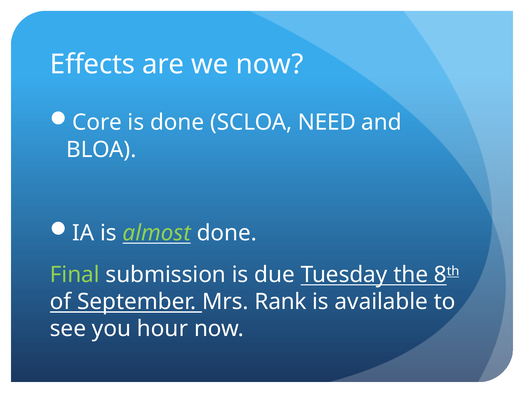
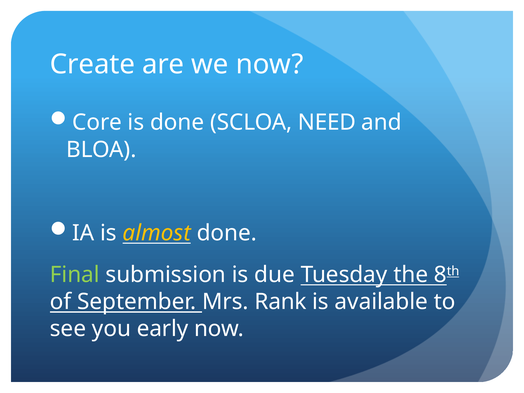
Effects: Effects -> Create
almost colour: light green -> yellow
hour: hour -> early
